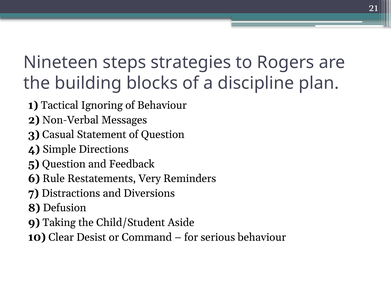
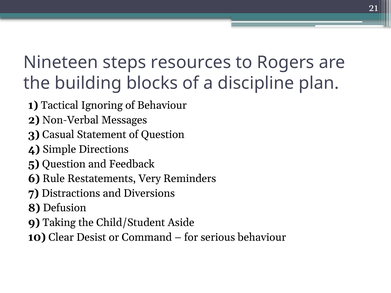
strategies: strategies -> resources
